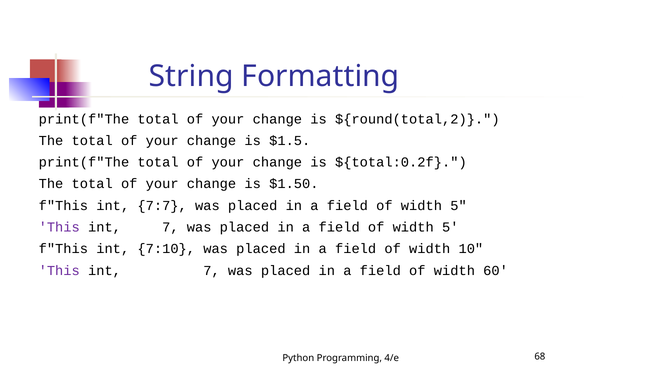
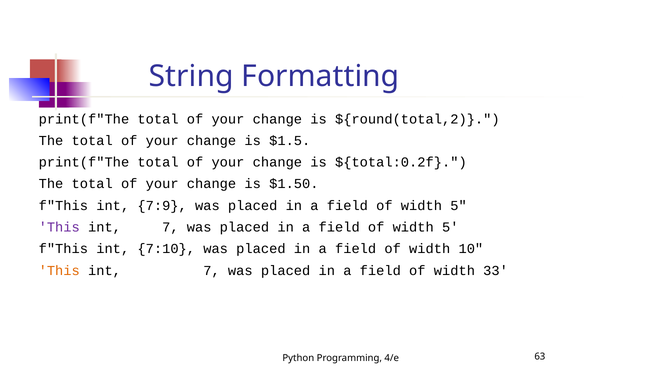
7:7: 7:7 -> 7:9
This at (59, 270) colour: purple -> orange
60: 60 -> 33
68: 68 -> 63
